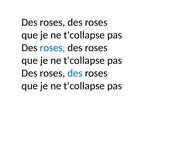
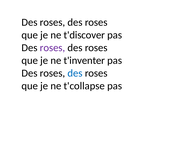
t'collapse at (84, 35): t'collapse -> t'discover
roses at (52, 48) colour: blue -> purple
t'collapse at (84, 61): t'collapse -> t'inventer
